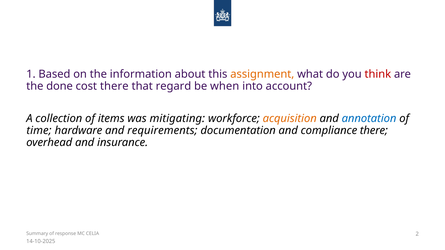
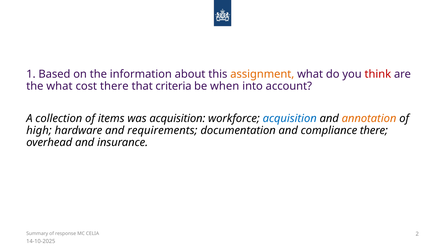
the done: done -> what
regard: regard -> criteria
was mitigating: mitigating -> acquisition
acquisition at (290, 119) colour: orange -> blue
annotation colour: blue -> orange
time: time -> high
